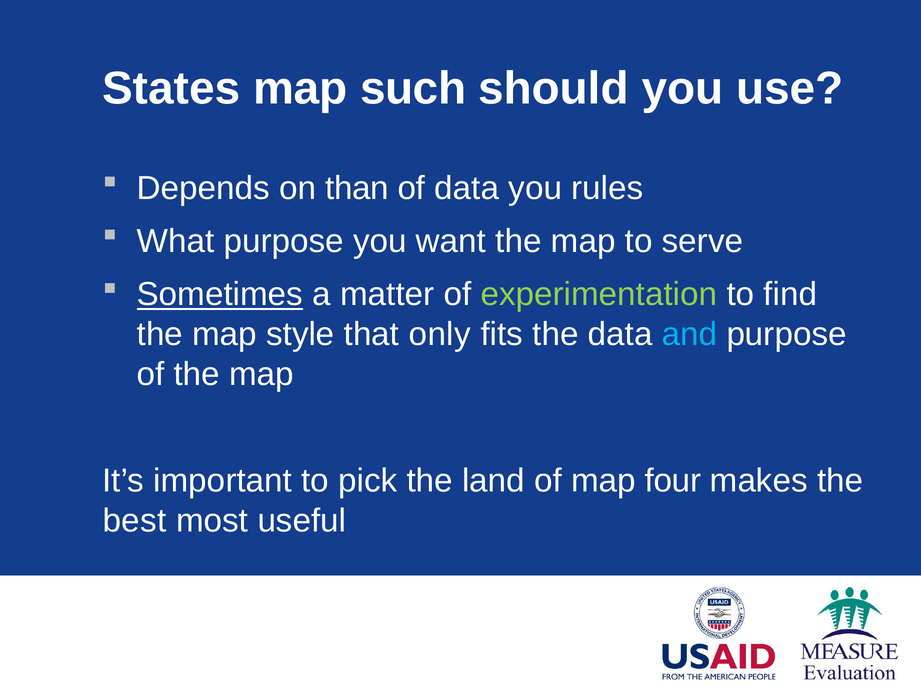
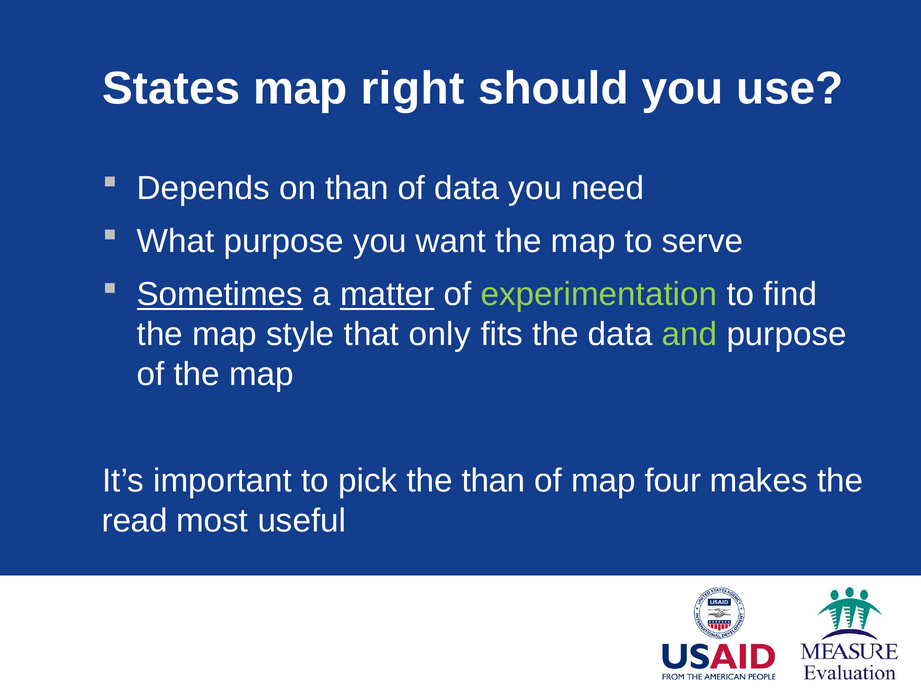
such: such -> right
rules: rules -> need
matter underline: none -> present
and colour: light blue -> light green
the land: land -> than
best: best -> read
